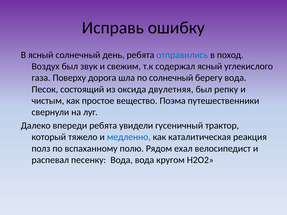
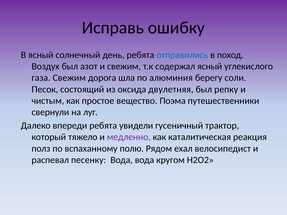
звук: звук -> азот
газа Поверху: Поверху -> Свежим
по солнечный: солнечный -> алюминия
берегу вода: вода -> соли
медленно colour: blue -> purple
